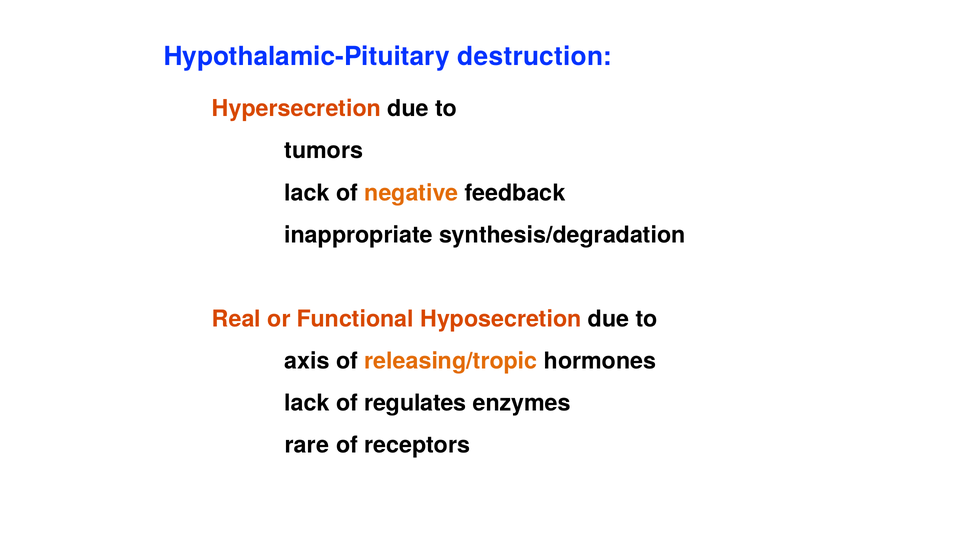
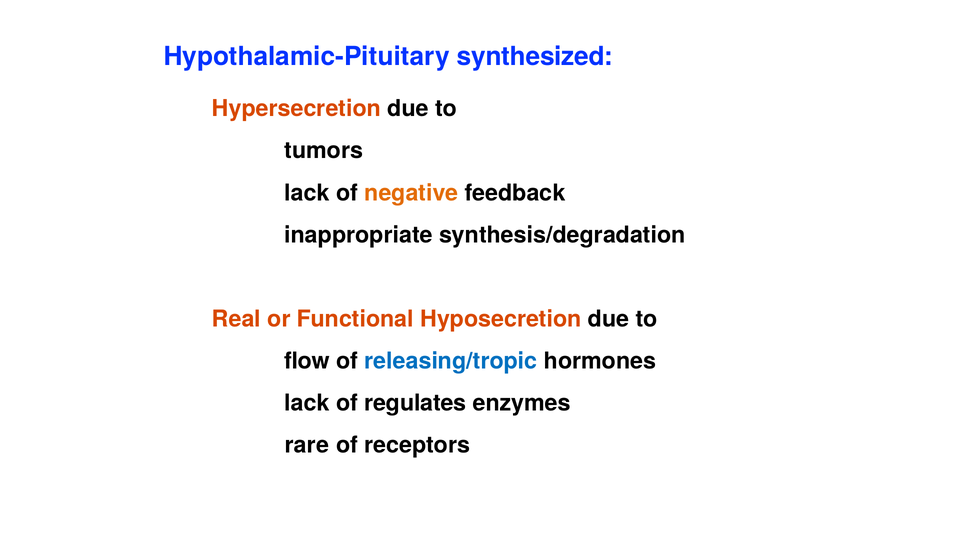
destruction: destruction -> synthesized
axis: axis -> flow
releasing/tropic colour: orange -> blue
